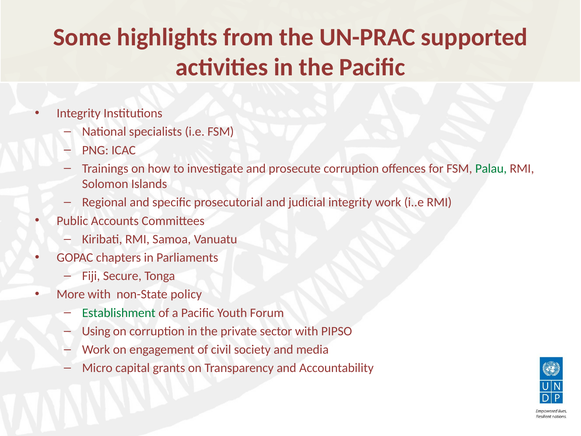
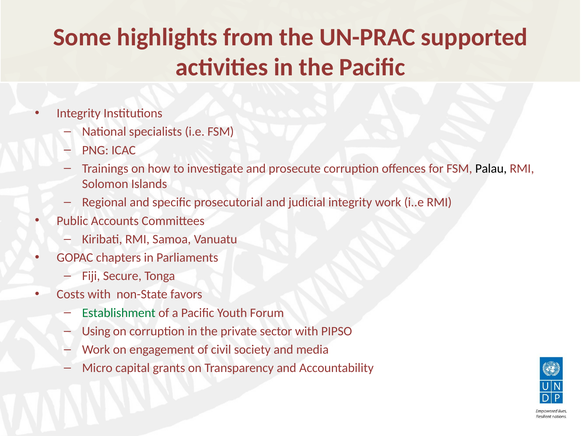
Palau colour: green -> black
More: More -> Costs
policy: policy -> favors
